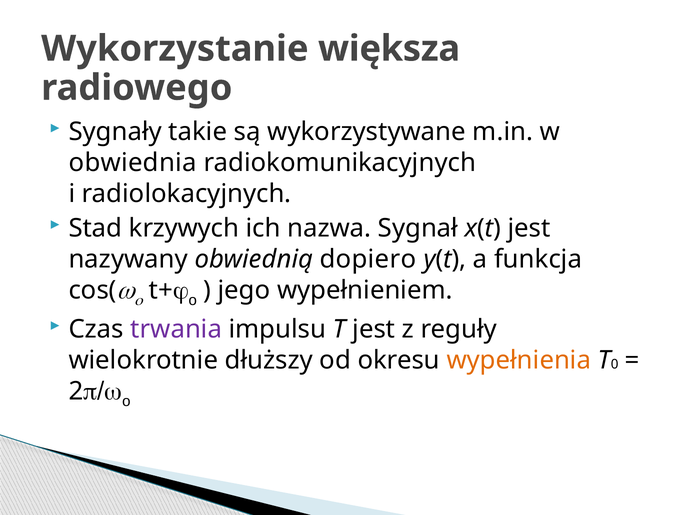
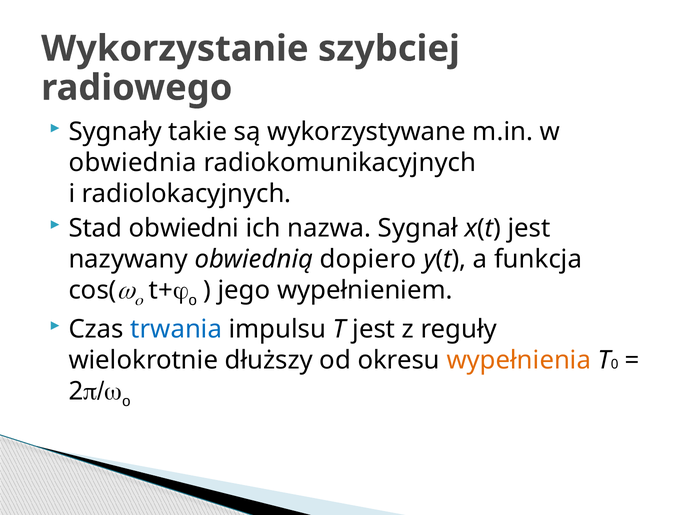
większa: większa -> szybciej
krzywych: krzywych -> obwiedni
trwania colour: purple -> blue
